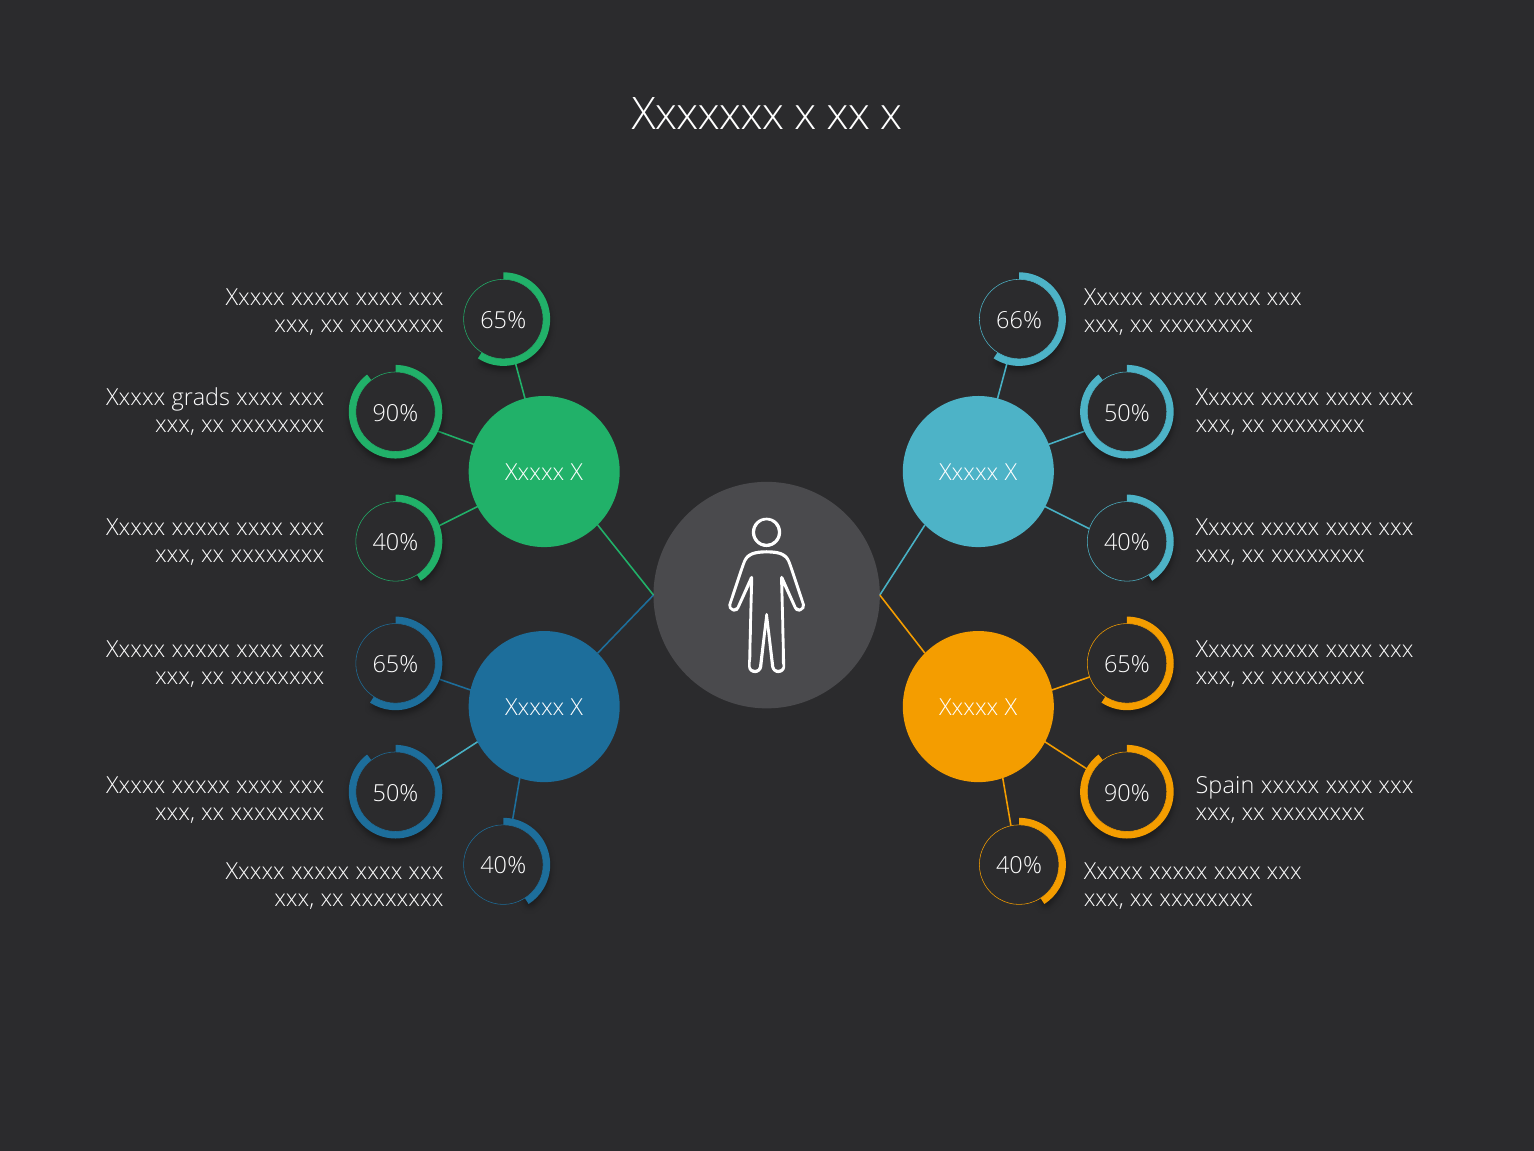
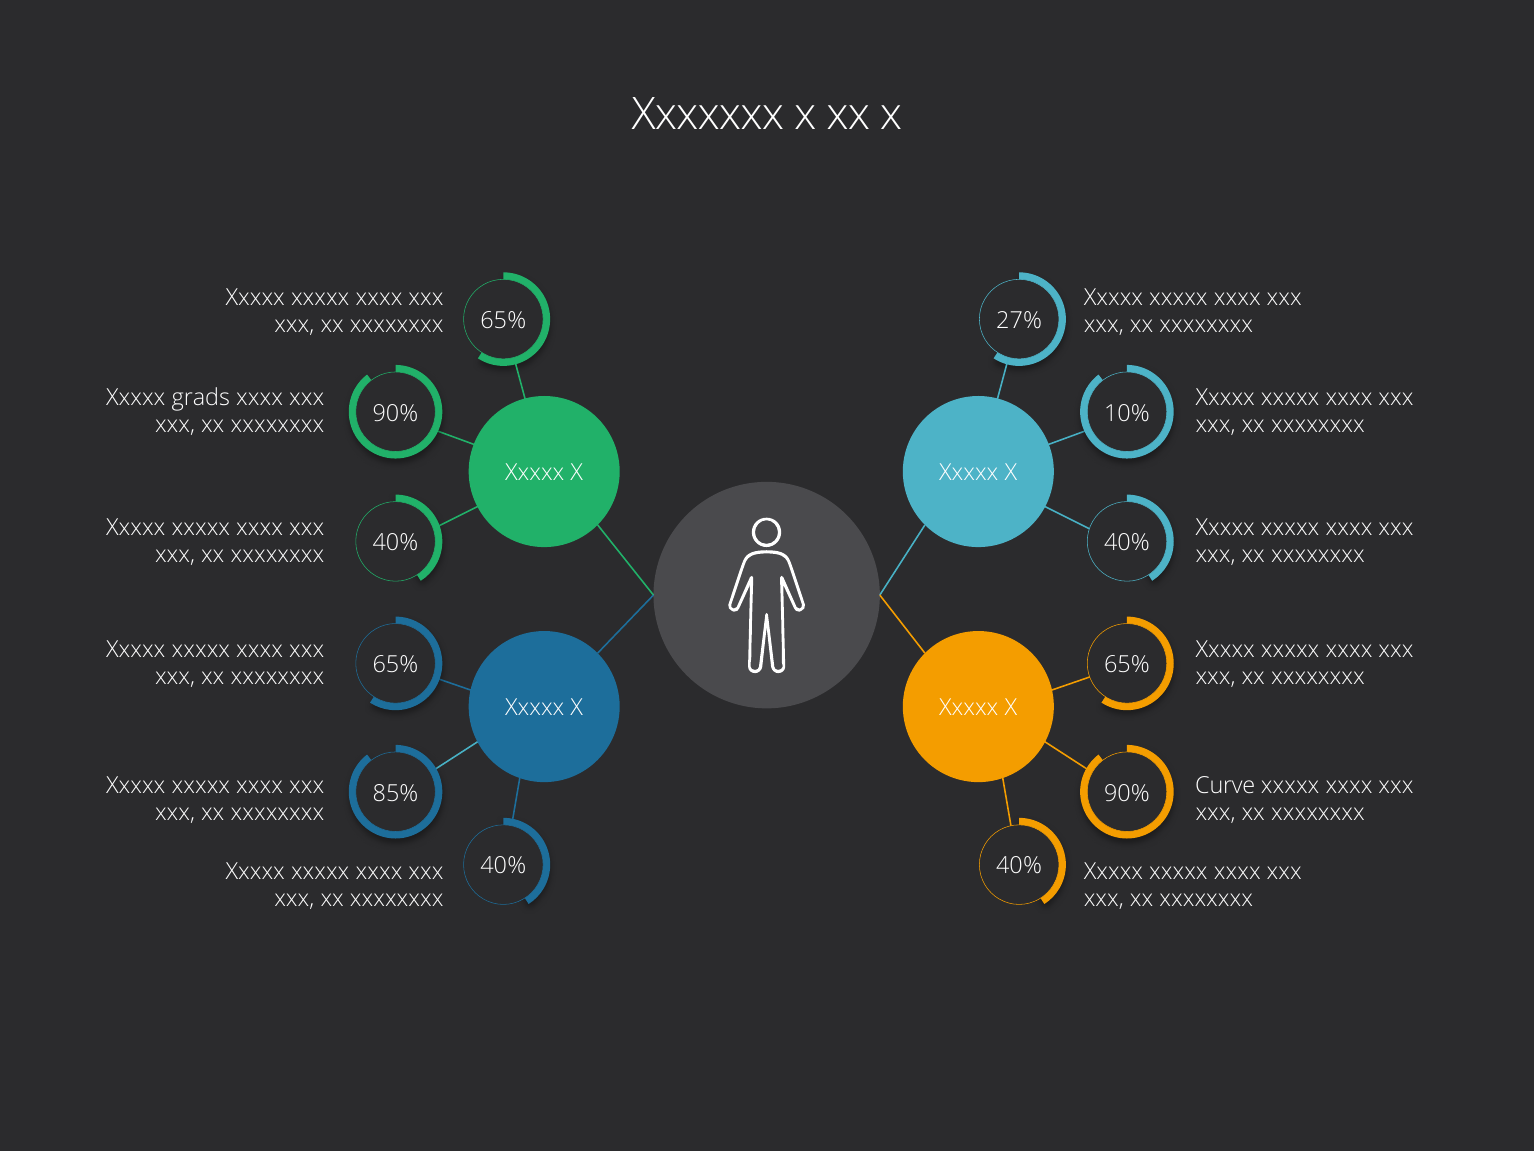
66%: 66% -> 27%
50% at (1127, 413): 50% -> 10%
Spain: Spain -> Curve
50% at (395, 793): 50% -> 85%
